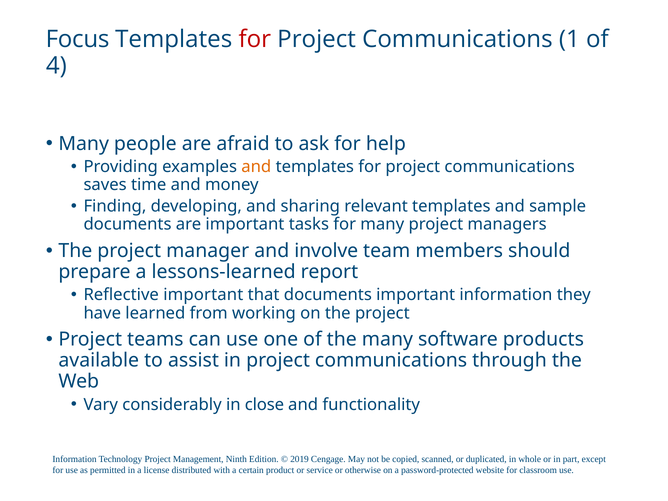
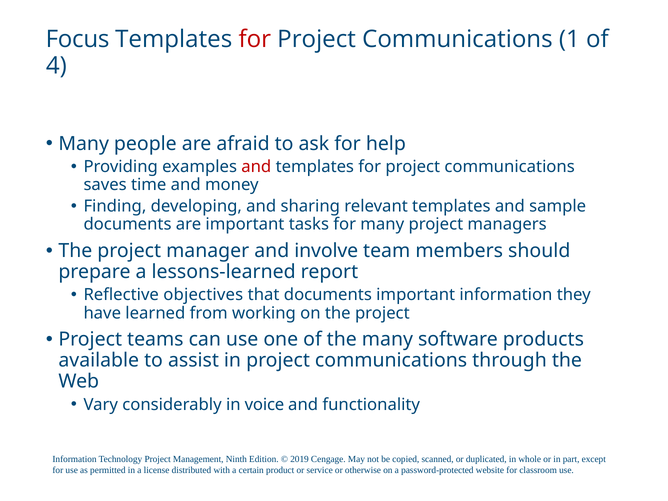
and at (256, 167) colour: orange -> red
Reflective important: important -> objectives
close: close -> voice
